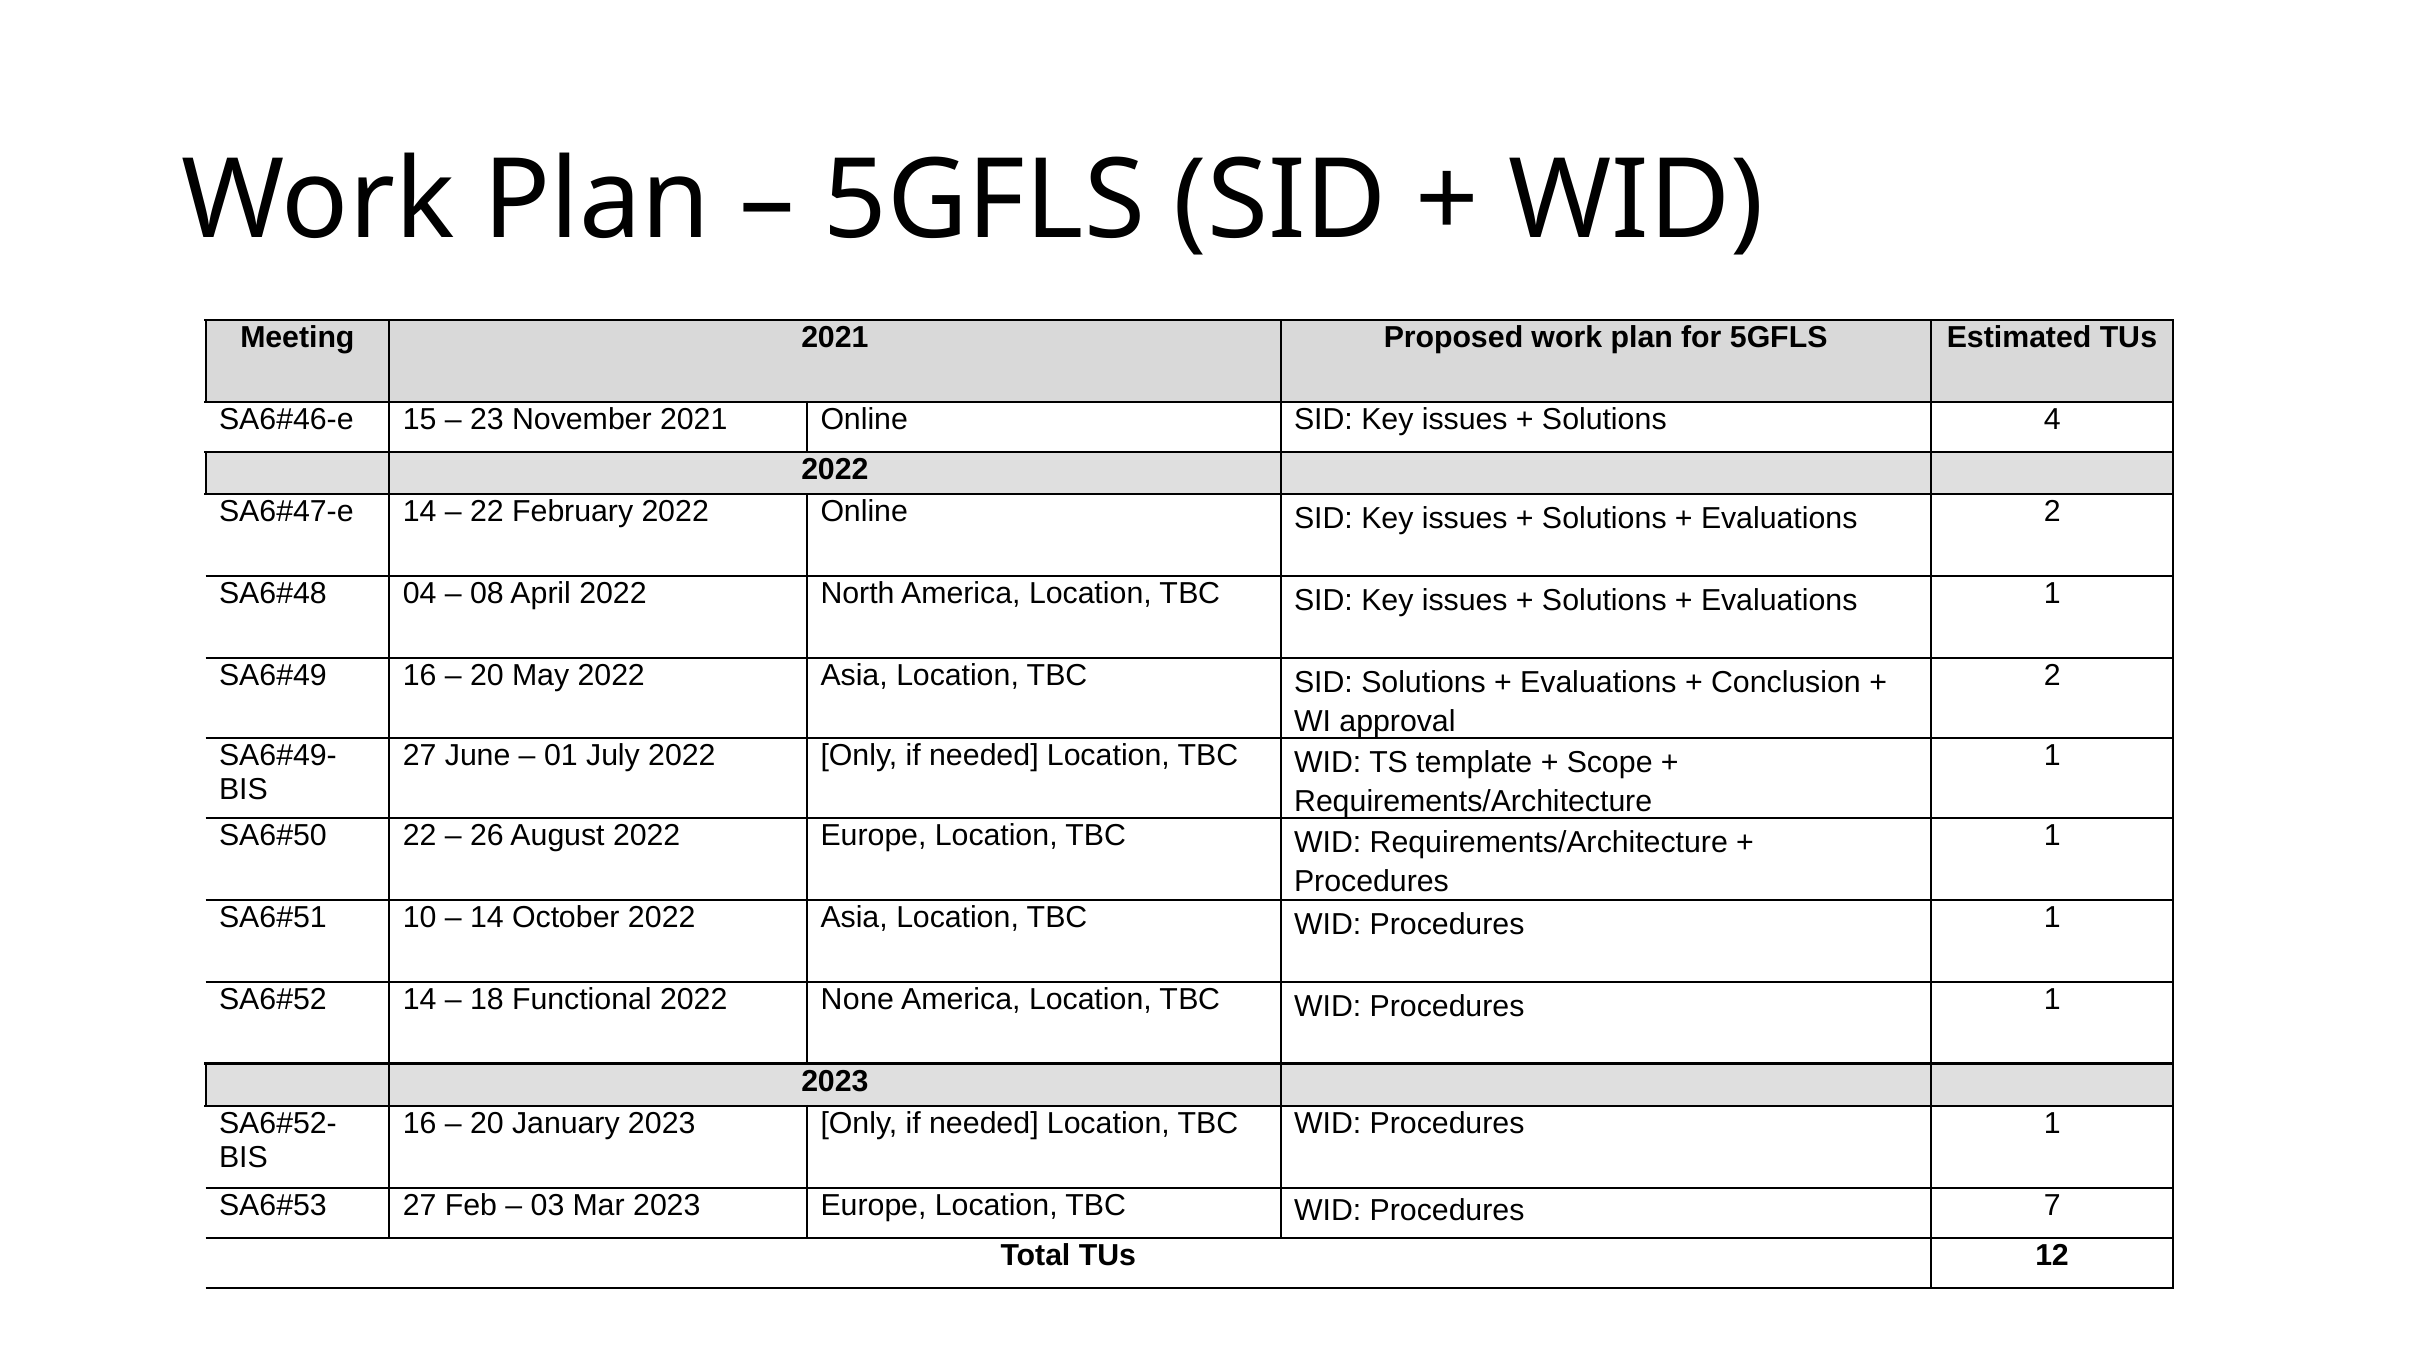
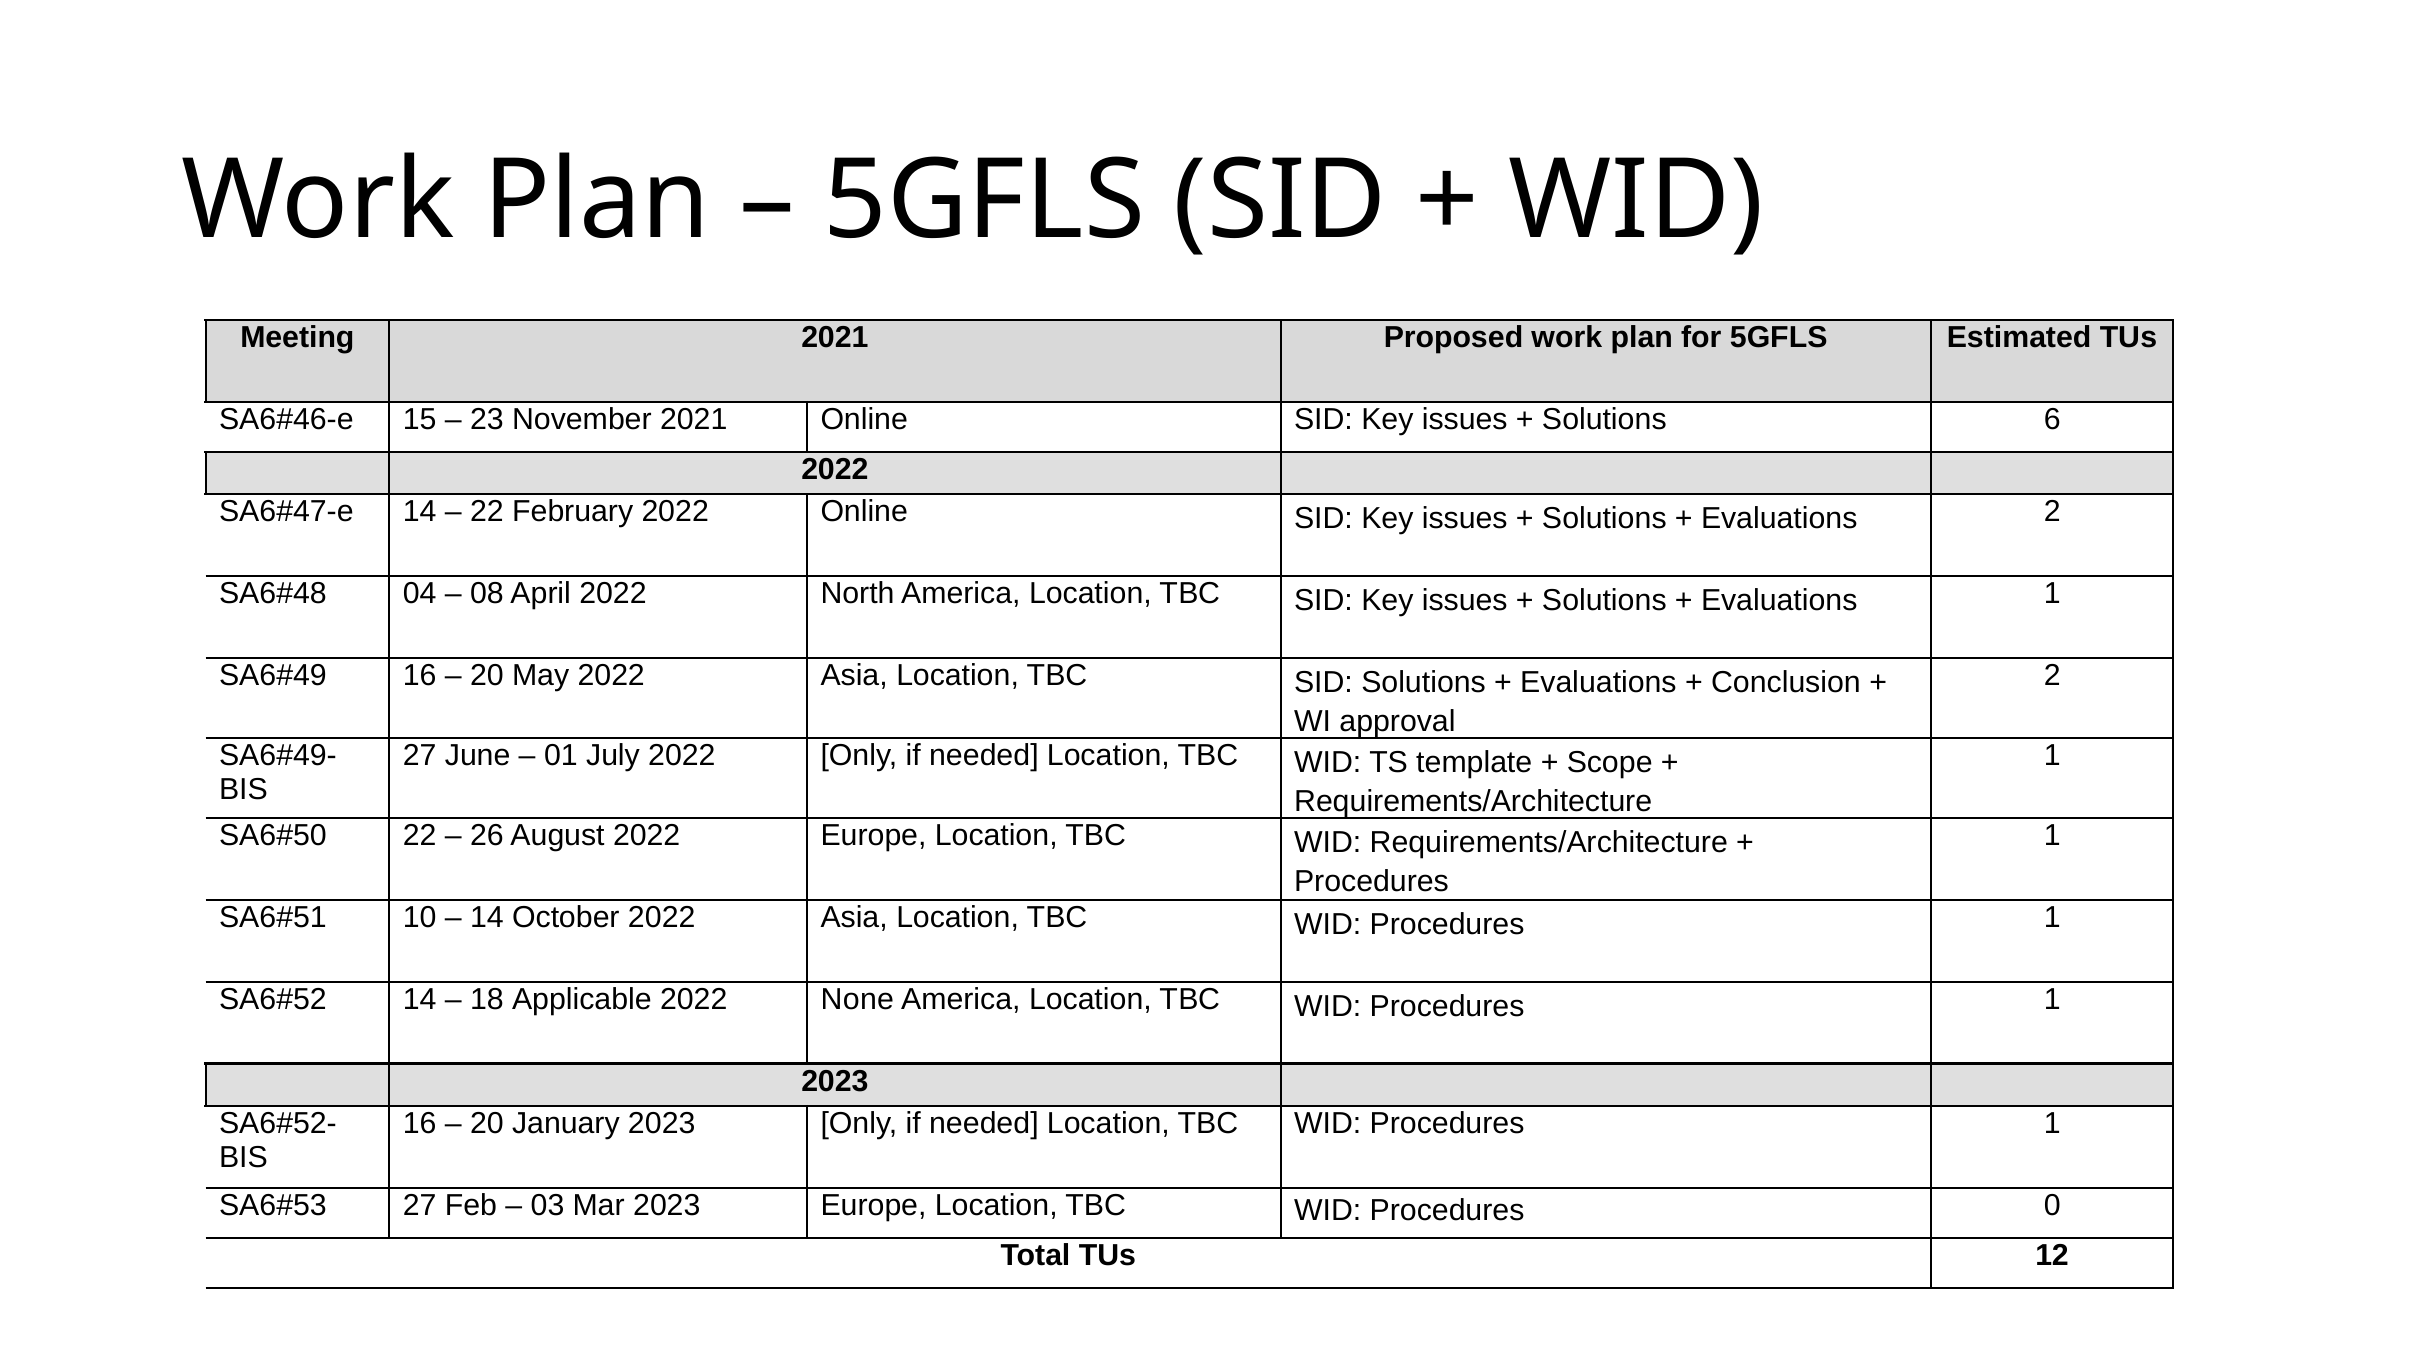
4: 4 -> 6
Functional: Functional -> Applicable
7: 7 -> 0
